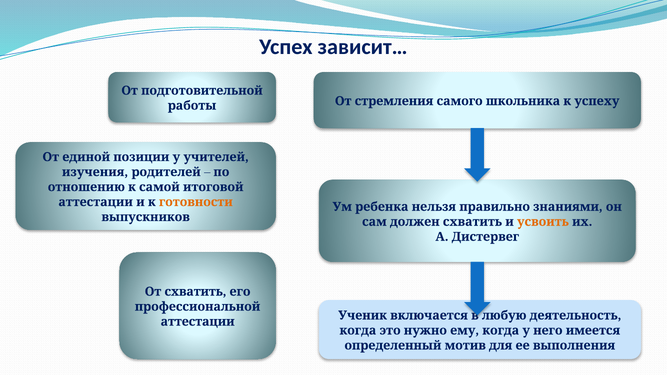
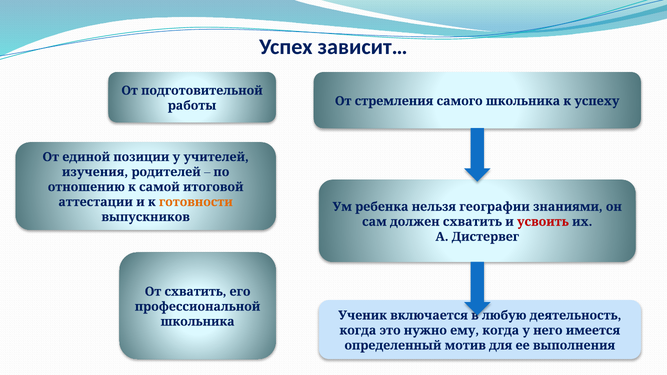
правильно: правильно -> географии
усвоить colour: orange -> red
аттестации at (198, 322): аттестации -> школьника
